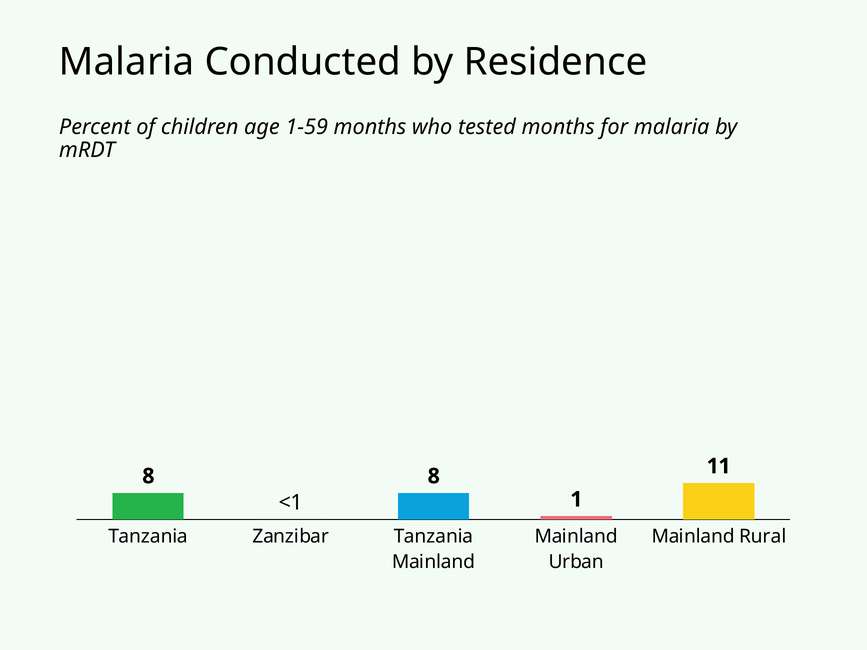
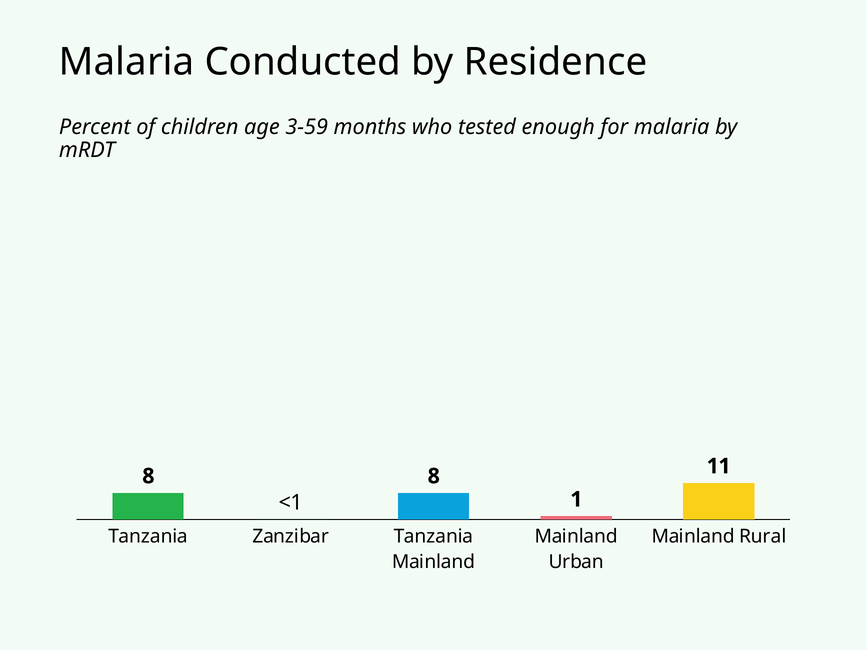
1-59: 1-59 -> 3-59
tested months: months -> enough
